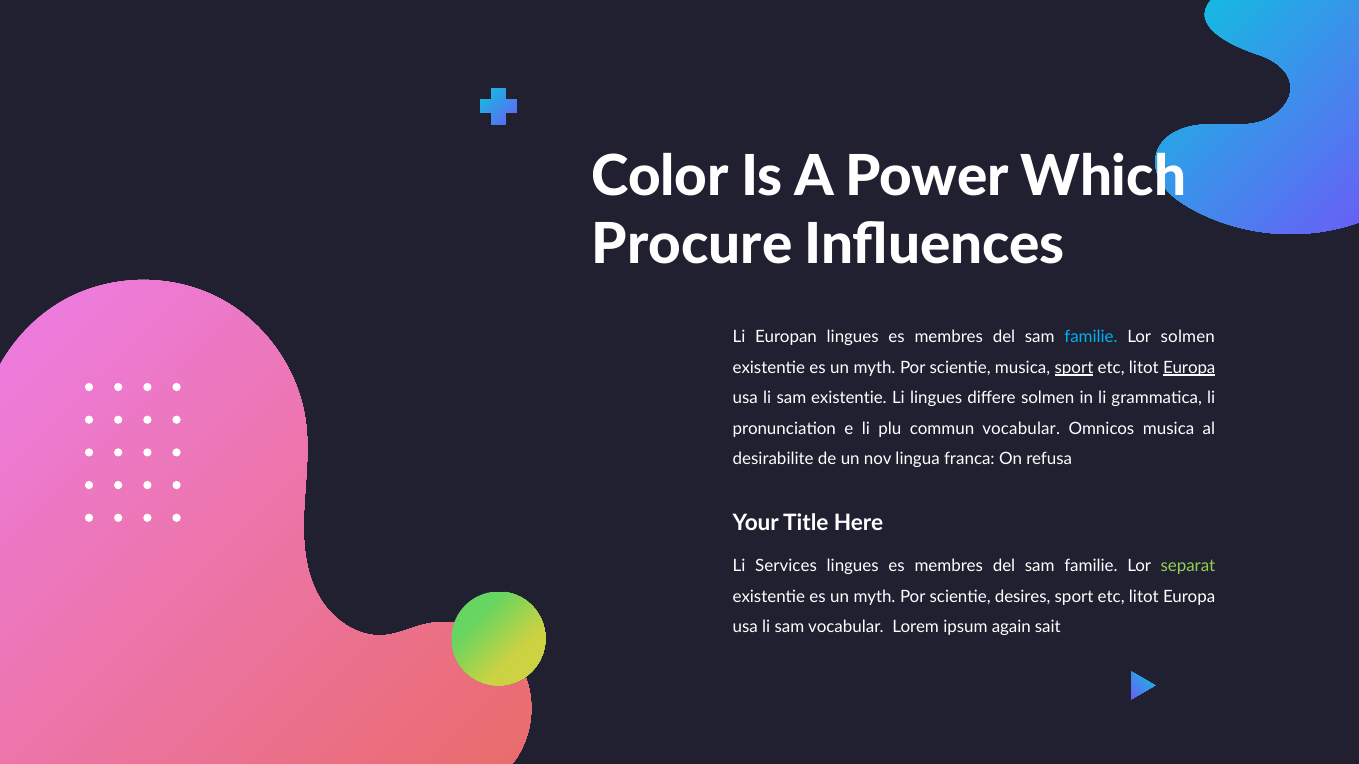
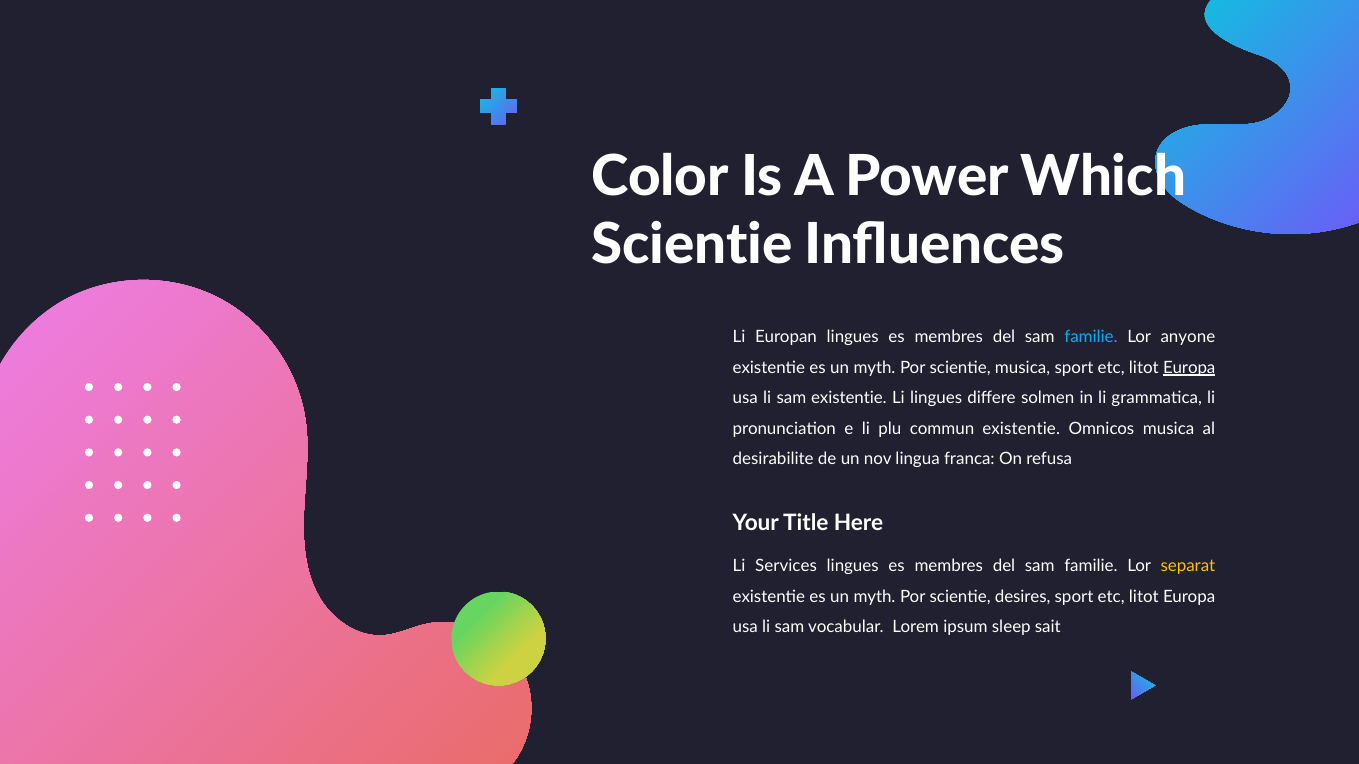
Procure at (692, 245): Procure -> Scientie
Lor solmen: solmen -> anyone
sport at (1074, 368) underline: present -> none
commun vocabular: vocabular -> existentie
separat colour: light green -> yellow
again: again -> sleep
